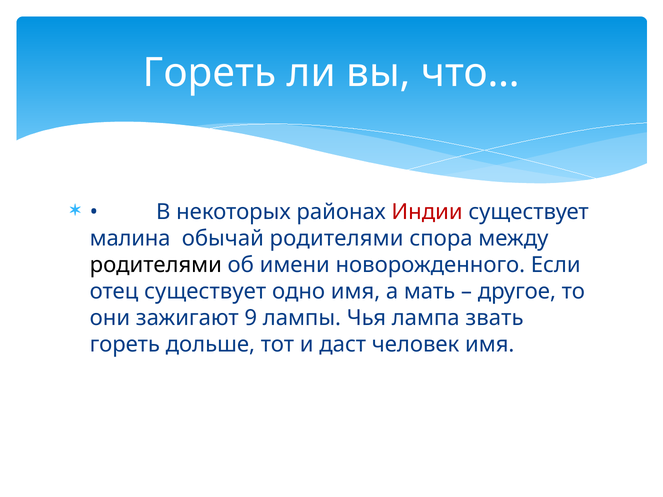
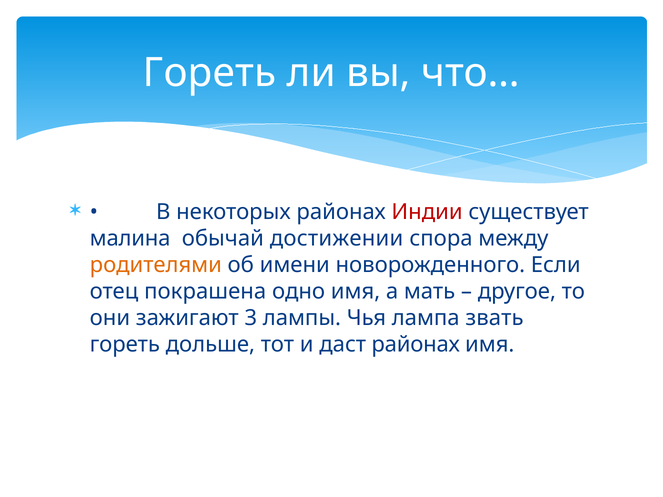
обычай родителями: родителями -> достижении
родителями at (156, 265) colour: black -> orange
отец существует: существует -> покрашена
9: 9 -> 3
даст человек: человек -> районах
